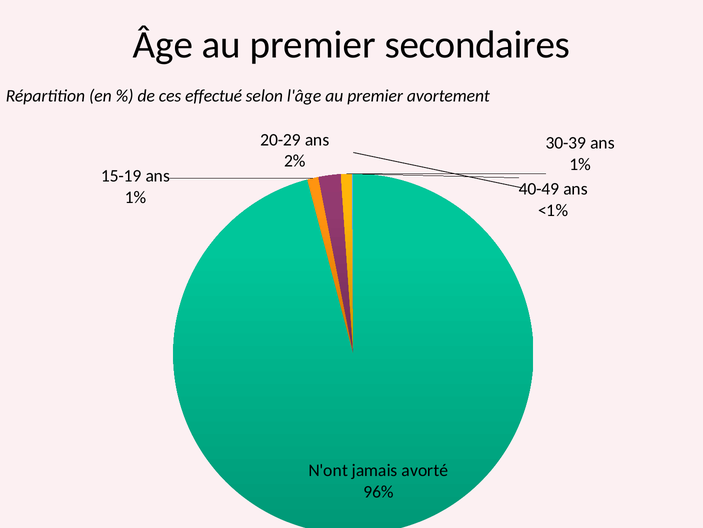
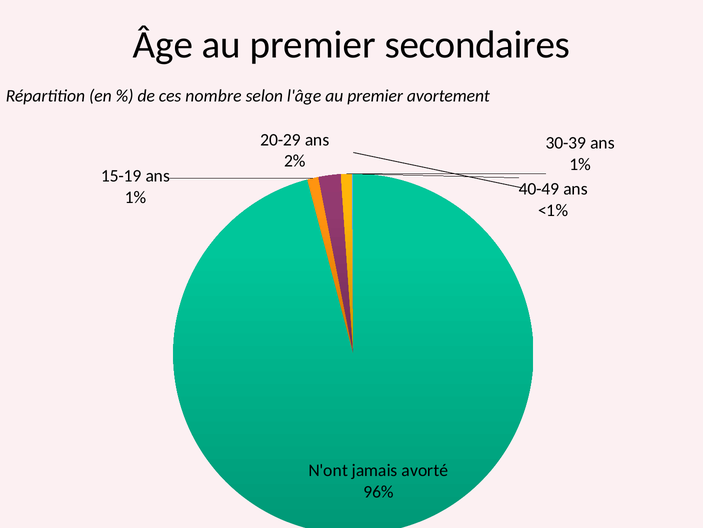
effectué: effectué -> nombre
